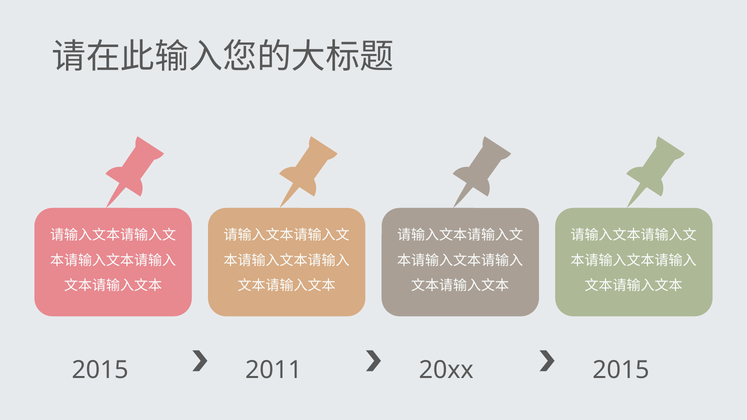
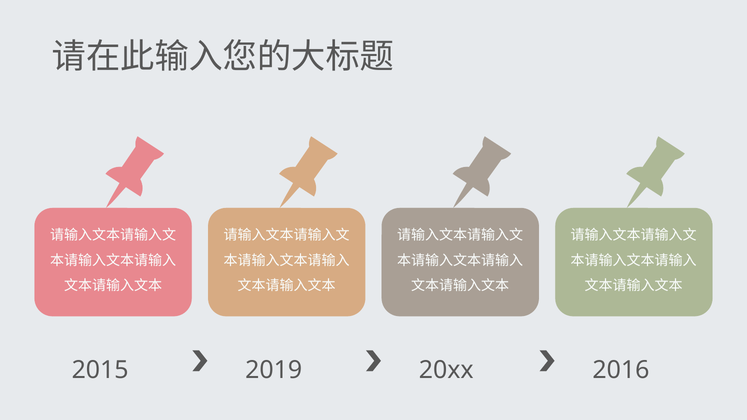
2011: 2011 -> 2019
2015 at (621, 370): 2015 -> 2016
